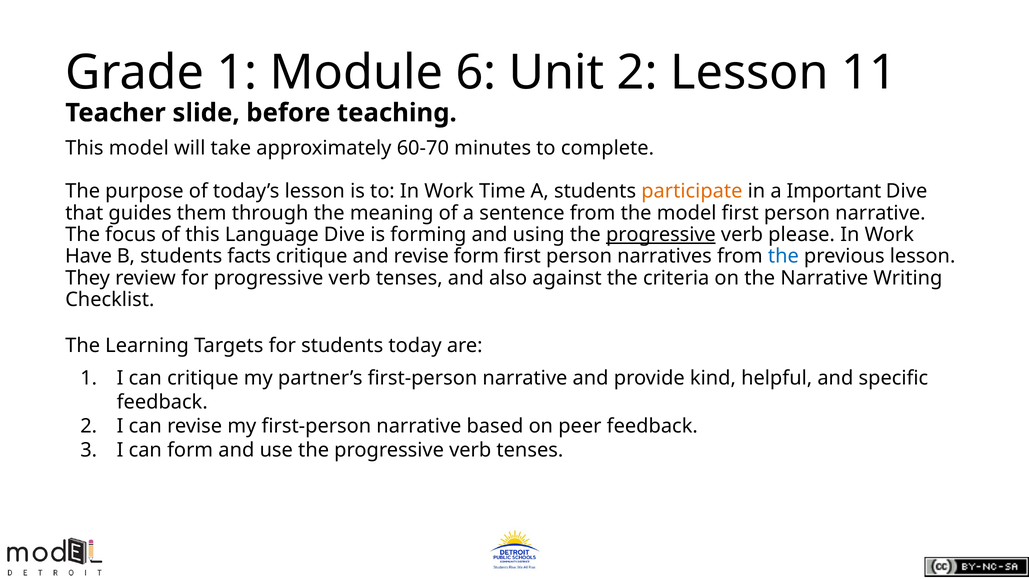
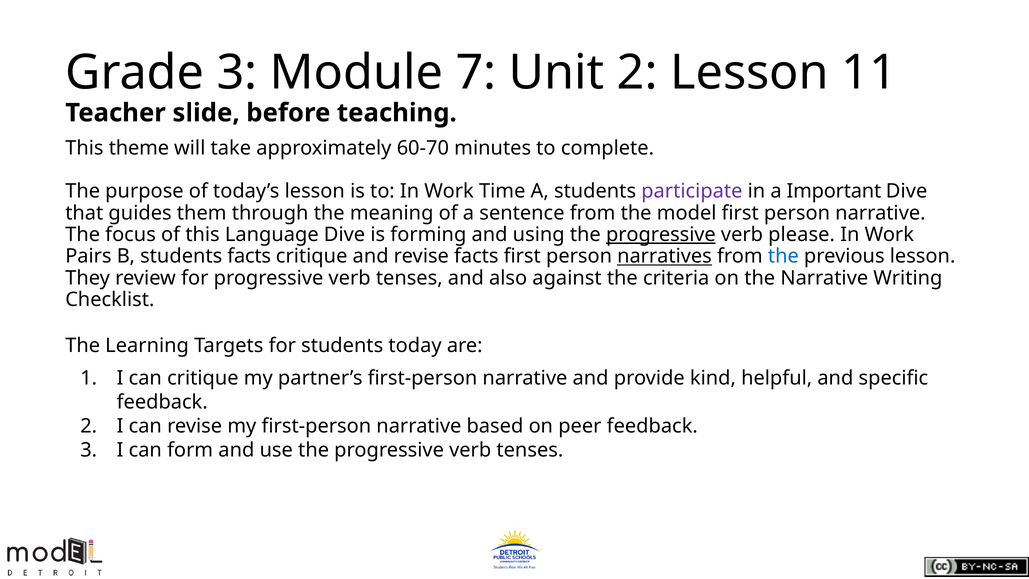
Grade 1: 1 -> 3
6: 6 -> 7
This model: model -> theme
participate colour: orange -> purple
Have: Have -> Pairs
revise form: form -> facts
narratives underline: none -> present
